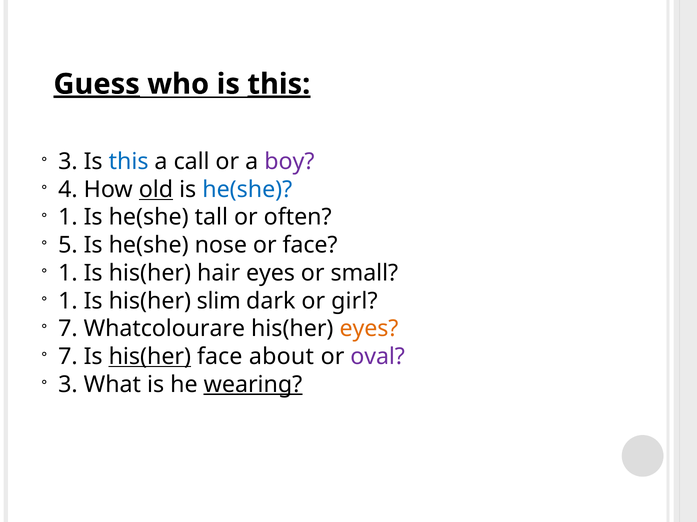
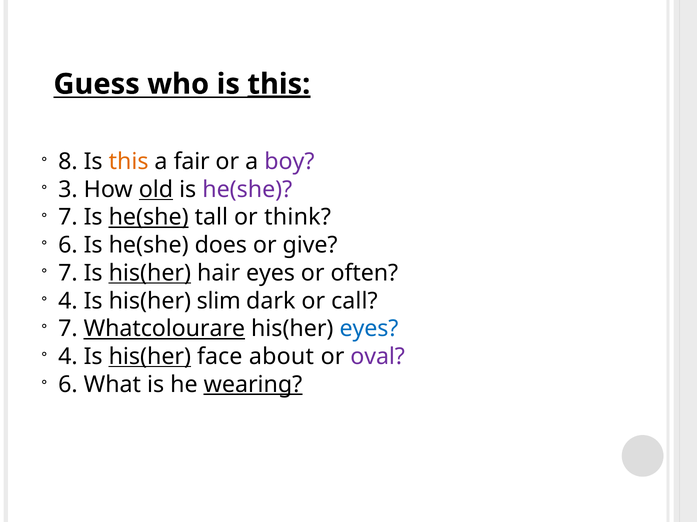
Guess underline: present -> none
3 at (68, 162): 3 -> 8
this at (129, 162) colour: blue -> orange
call: call -> fair
4: 4 -> 3
he(she at (247, 190) colour: blue -> purple
1 at (68, 218): 1 -> 7
he(she at (149, 218) underline: none -> present
often: often -> think
5 at (68, 246): 5 -> 6
nose: nose -> does
or face: face -> give
1 at (68, 273): 1 -> 7
his(her at (150, 273) underline: none -> present
small: small -> often
1 at (68, 301): 1 -> 4
girl: girl -> call
Whatcolourare underline: none -> present
eyes at (369, 329) colour: orange -> blue
7 at (68, 357): 7 -> 4
3 at (68, 385): 3 -> 6
